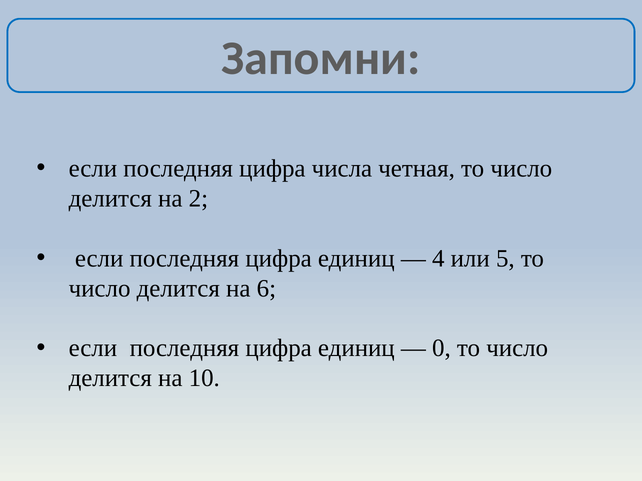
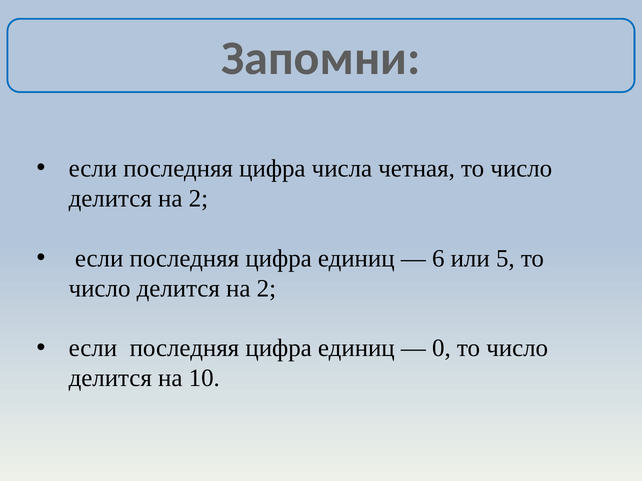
4: 4 -> 6
6 at (266, 289): 6 -> 2
